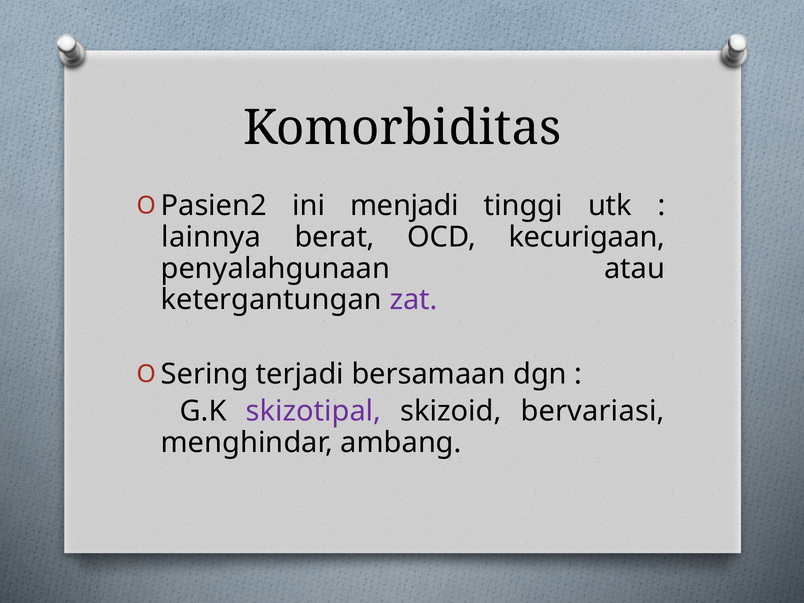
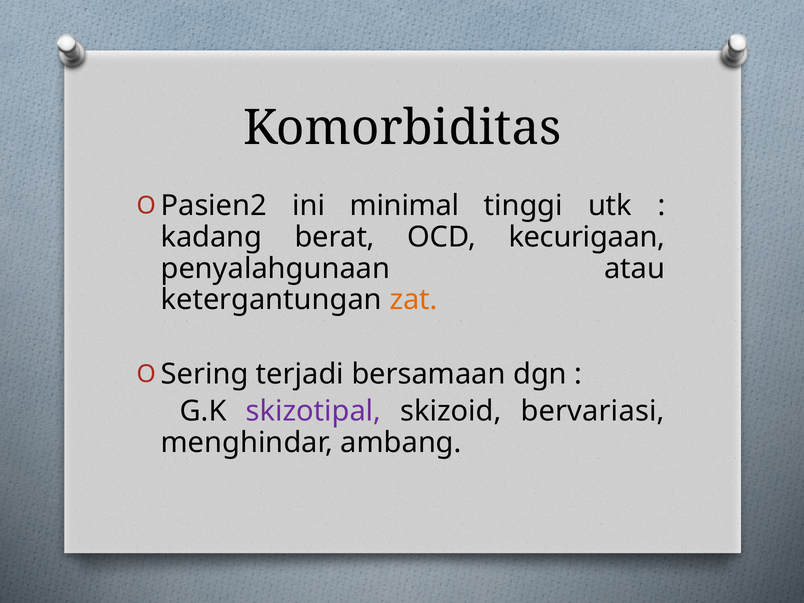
menjadi: menjadi -> minimal
lainnya: lainnya -> kadang
zat colour: purple -> orange
